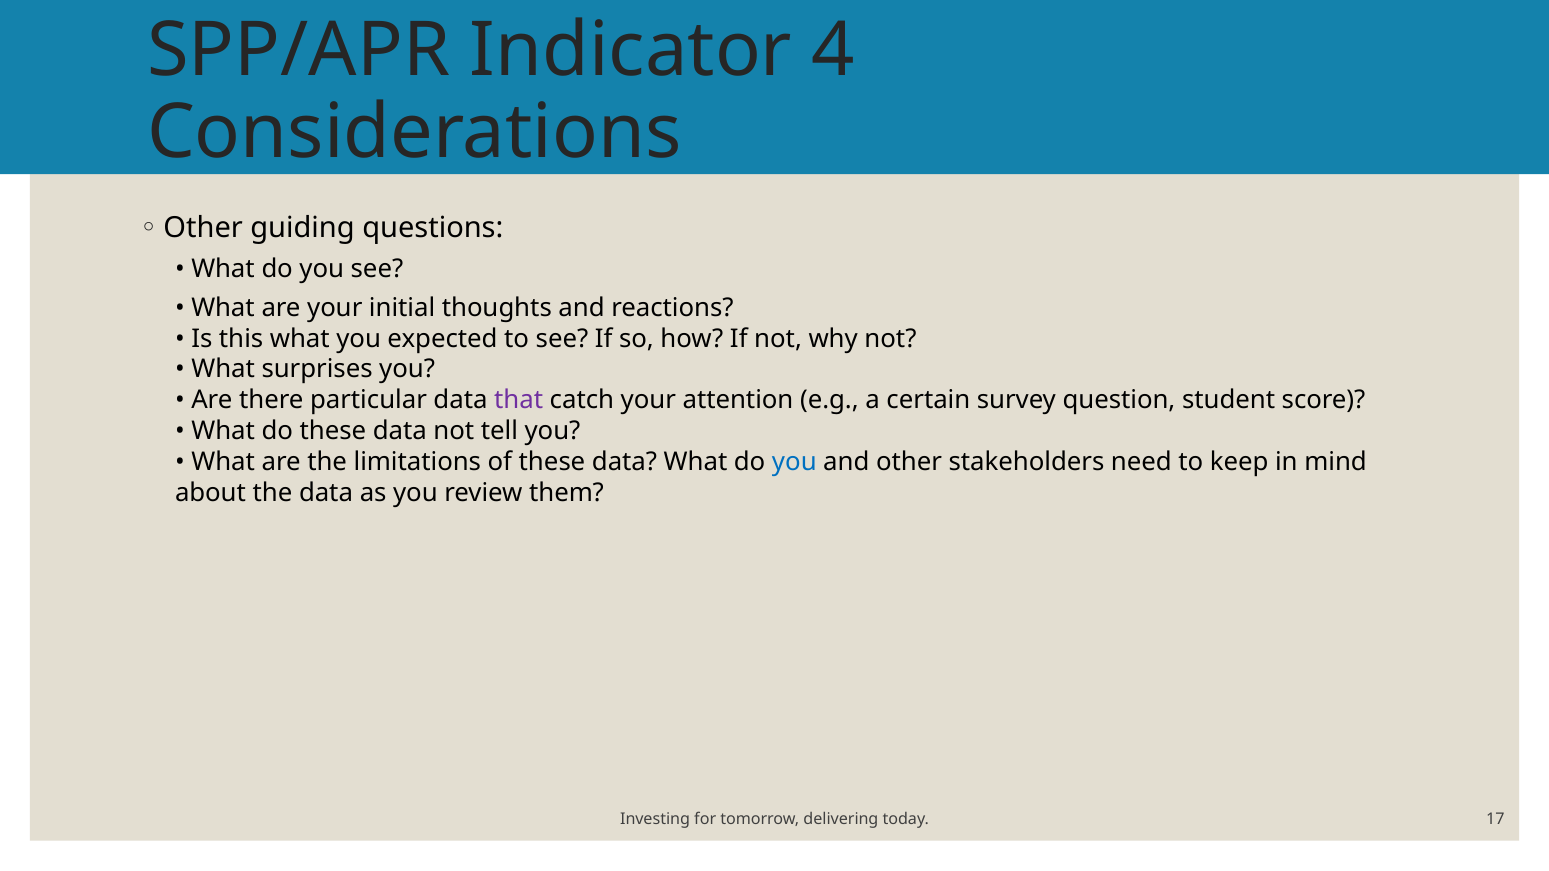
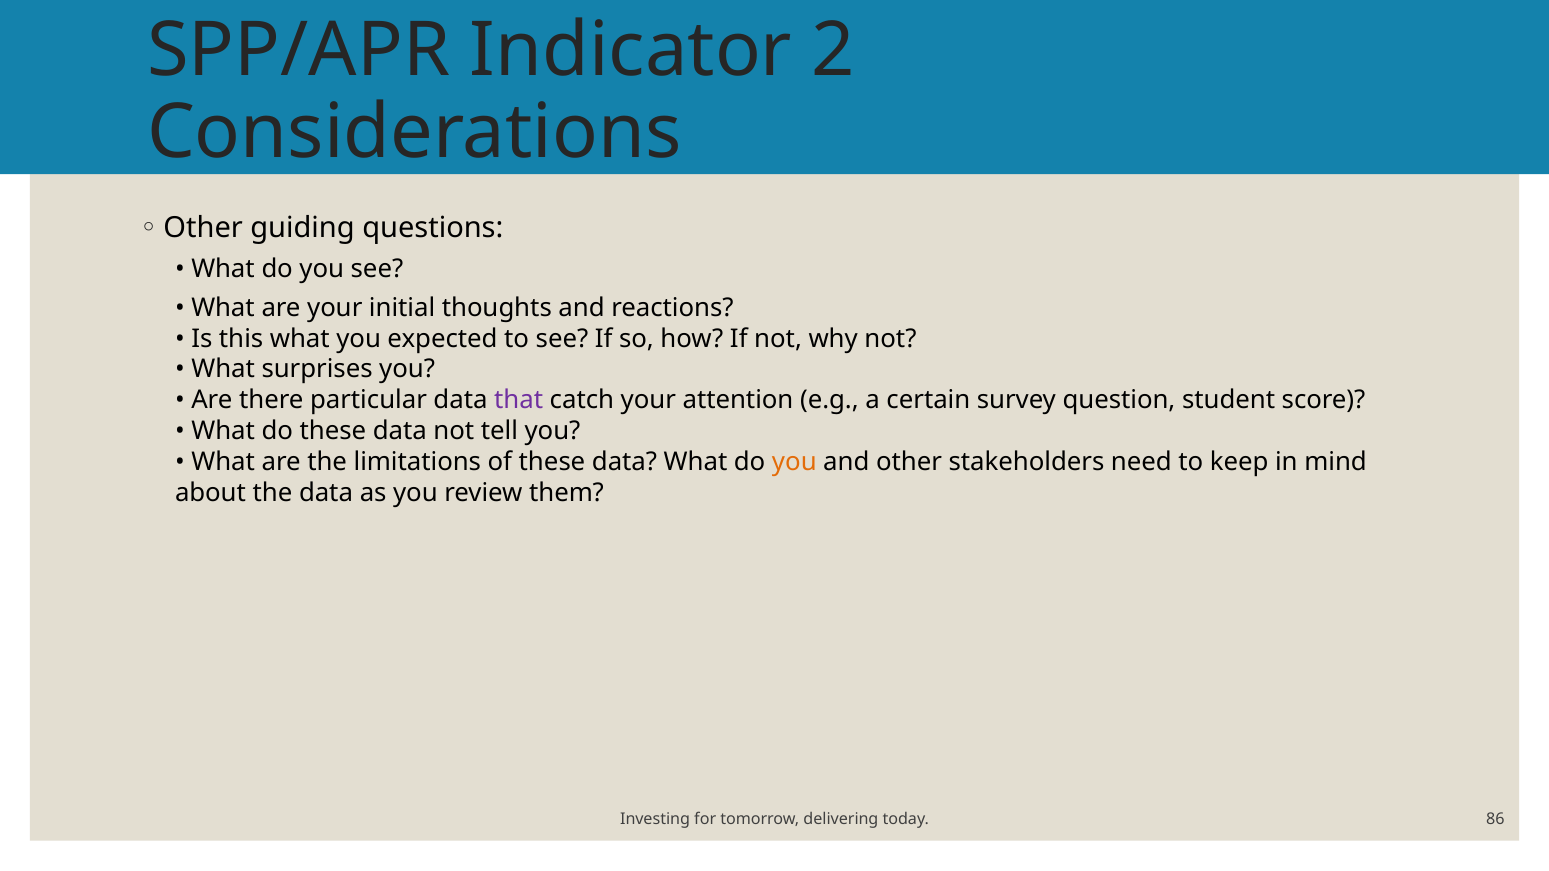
4: 4 -> 2
you at (794, 462) colour: blue -> orange
17: 17 -> 86
